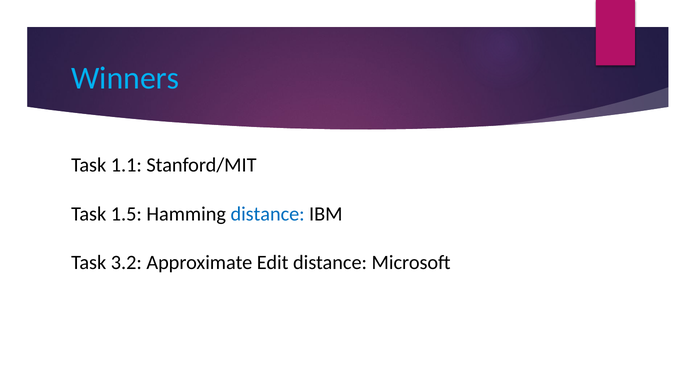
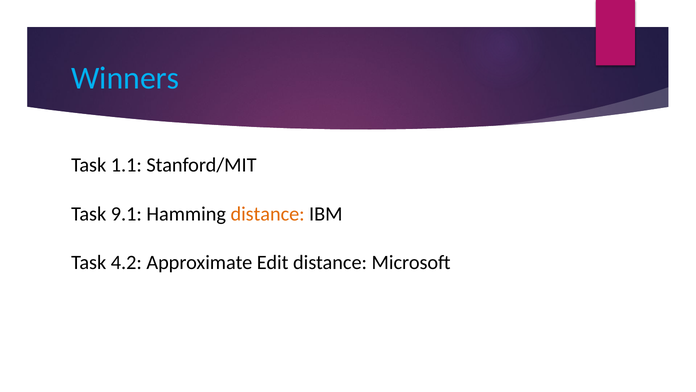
1.5: 1.5 -> 9.1
distance at (268, 214) colour: blue -> orange
3.2: 3.2 -> 4.2
